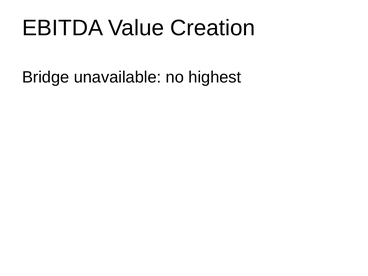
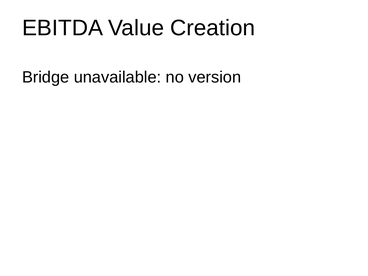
highest: highest -> version
